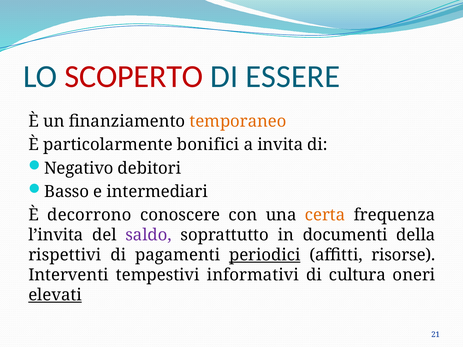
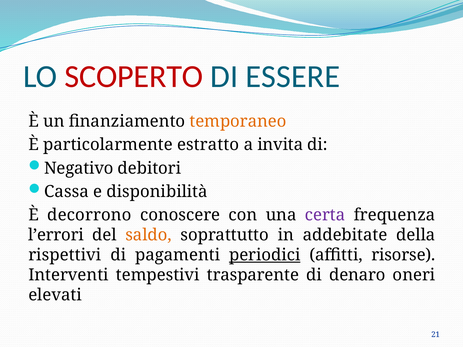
bonifici: bonifici -> estratto
Basso: Basso -> Cassa
intermediari: intermediari -> disponibilità
certa colour: orange -> purple
l’invita: l’invita -> l’errori
saldo colour: purple -> orange
documenti: documenti -> addebitate
informativi: informativi -> trasparente
cultura: cultura -> denaro
elevati underline: present -> none
